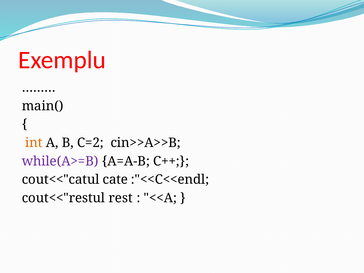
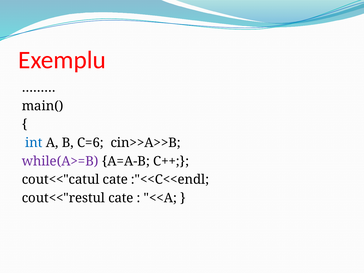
int colour: orange -> blue
C=2: C=2 -> C=6
cout<<"restul rest: rest -> cate
